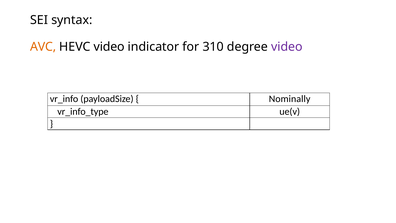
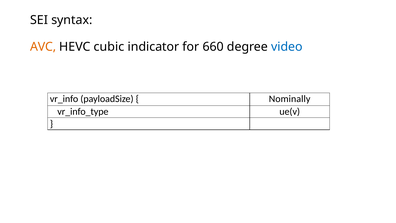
HEVC video: video -> cubic
310: 310 -> 660
video at (287, 47) colour: purple -> blue
